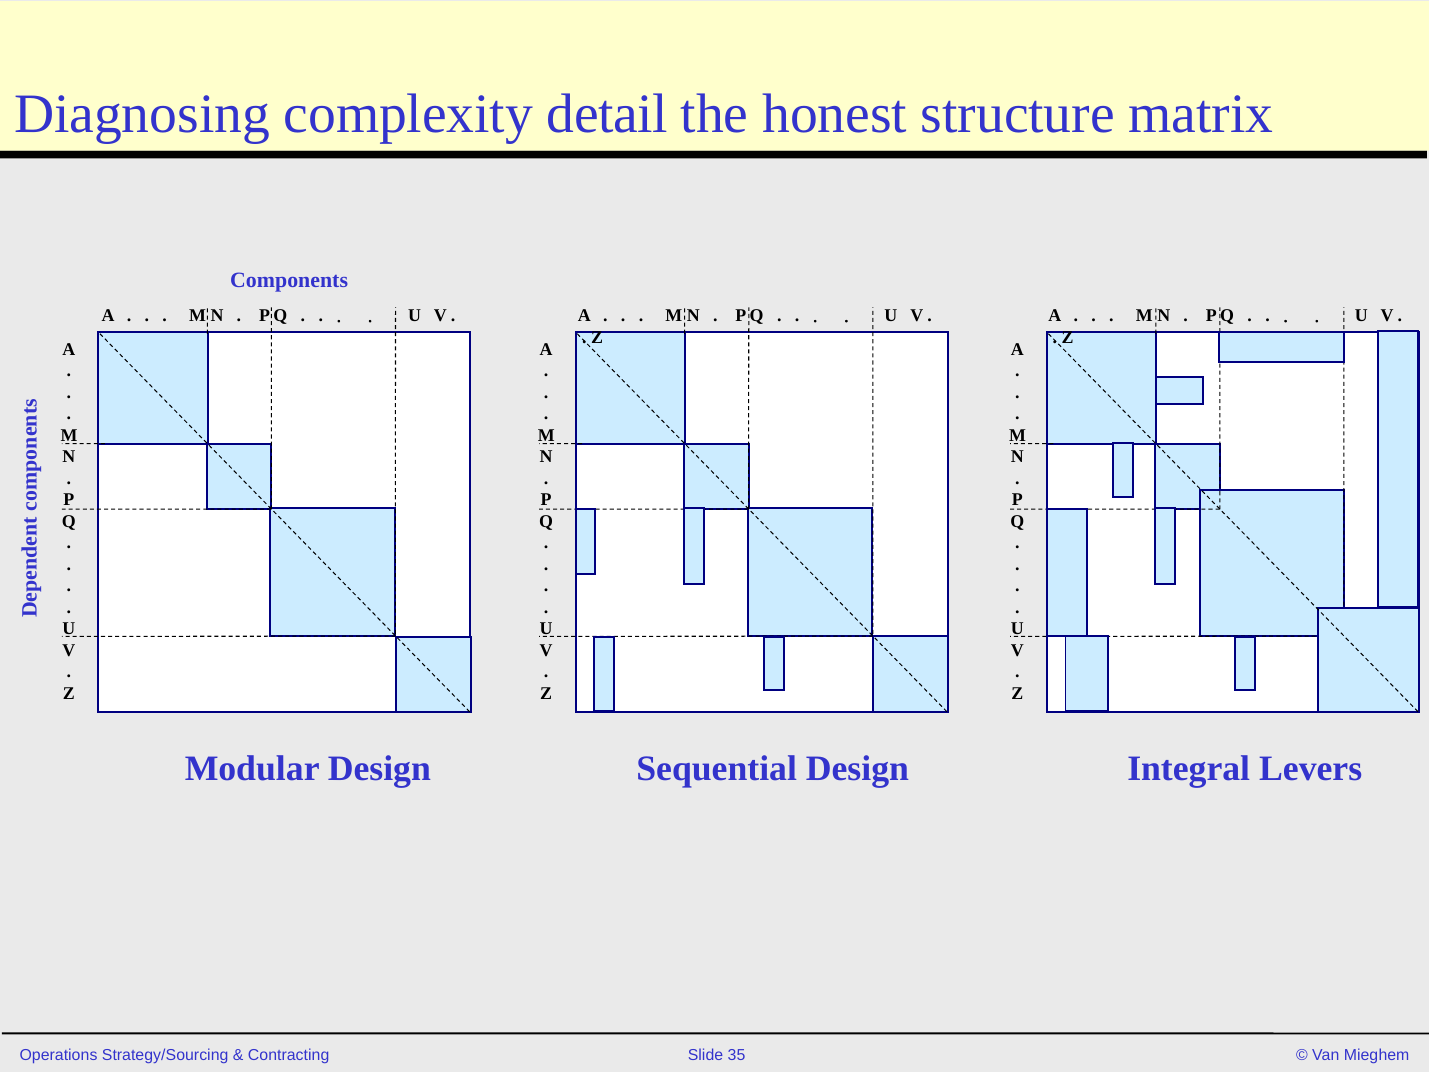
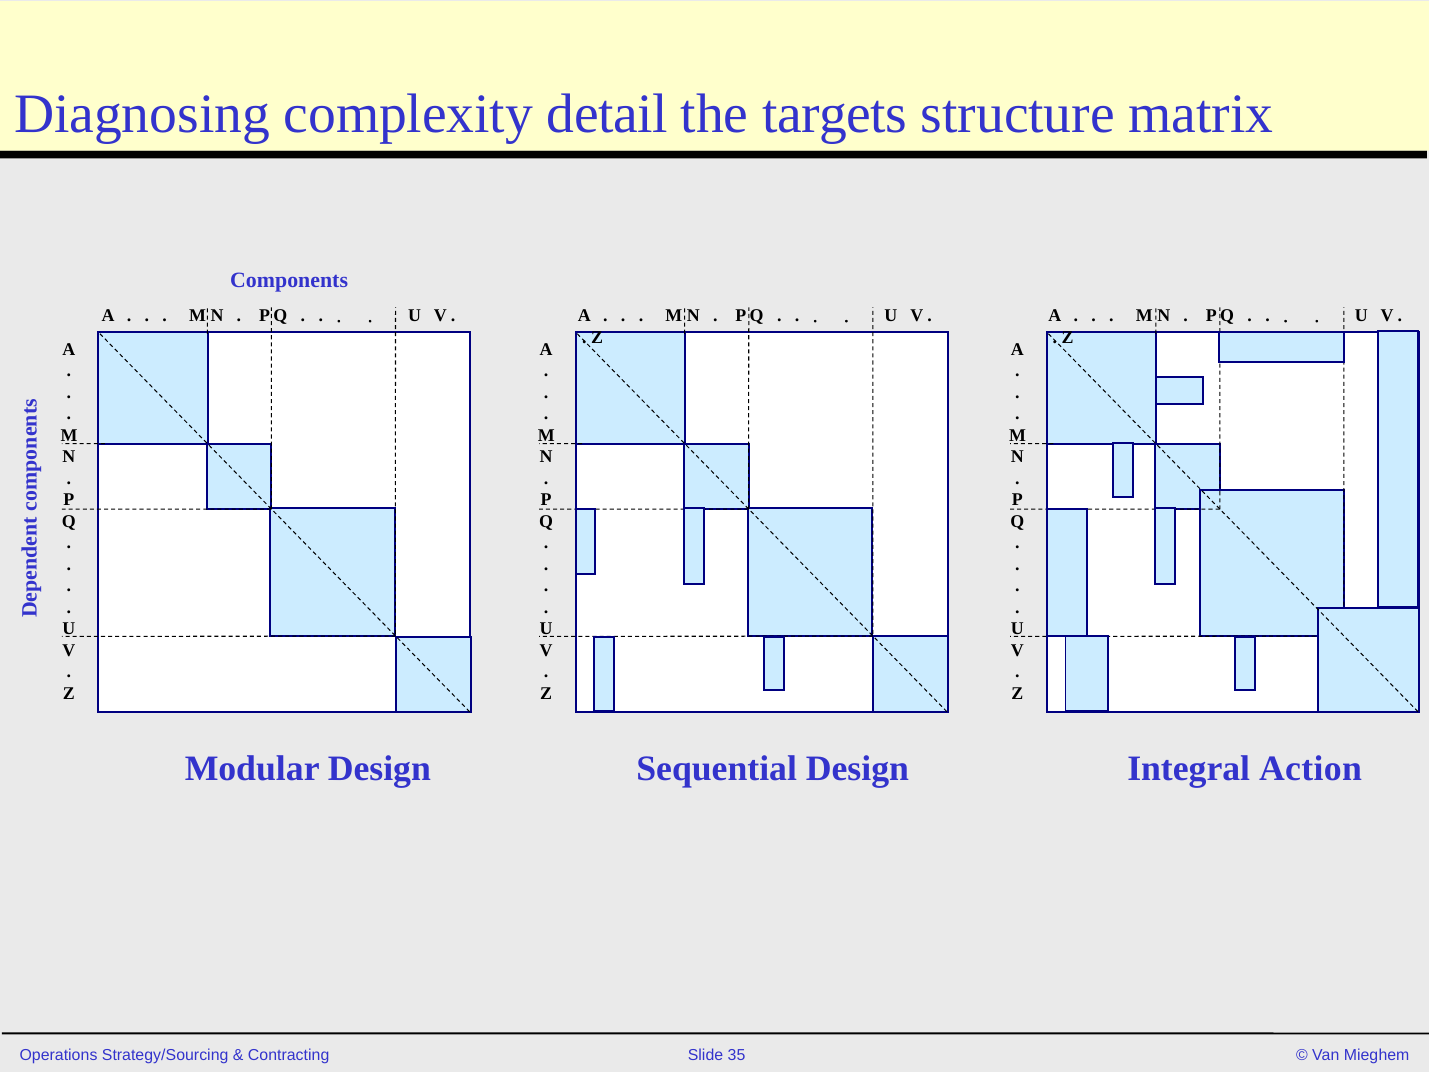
honest: honest -> targets
Levers: Levers -> Action
